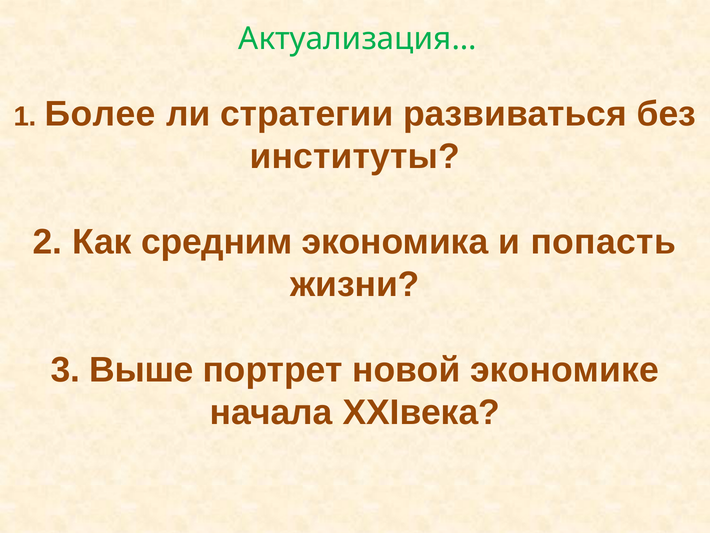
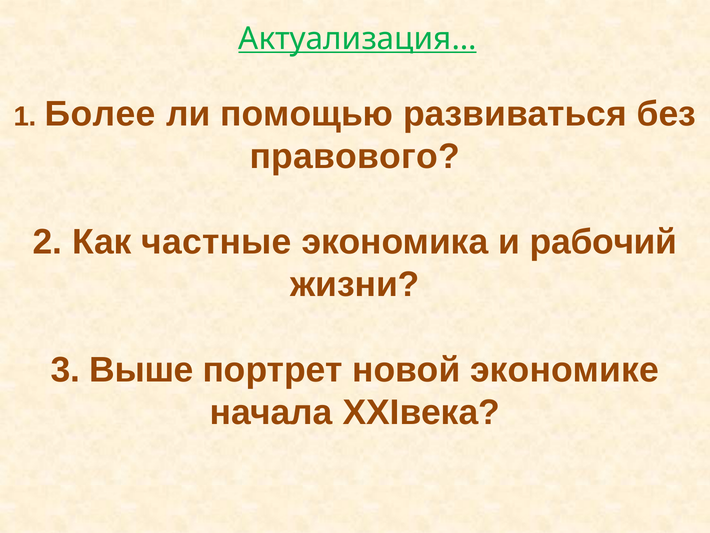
Актуализация… underline: none -> present
стратегии: стратегии -> помощью
институты: институты -> правового
средним: средним -> частные
попасть: попасть -> рабочий
